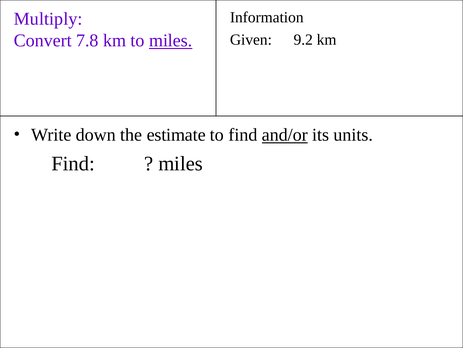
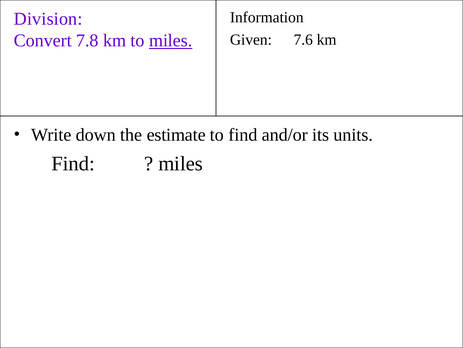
Multiply: Multiply -> Division
9.2: 9.2 -> 7.6
and/or underline: present -> none
